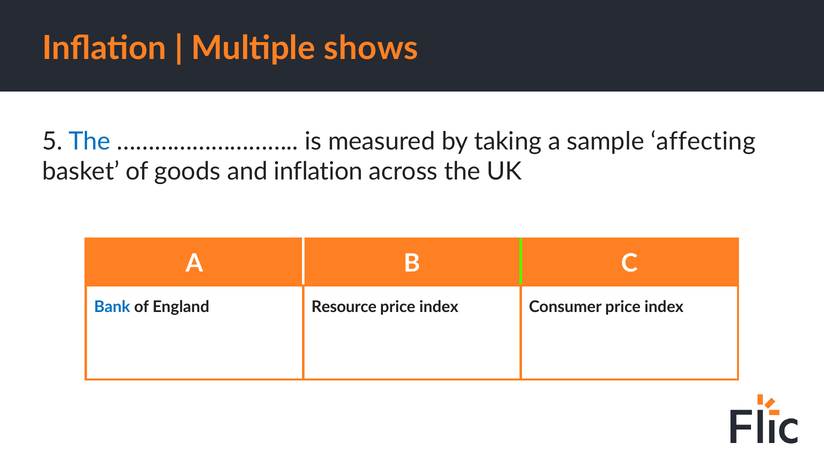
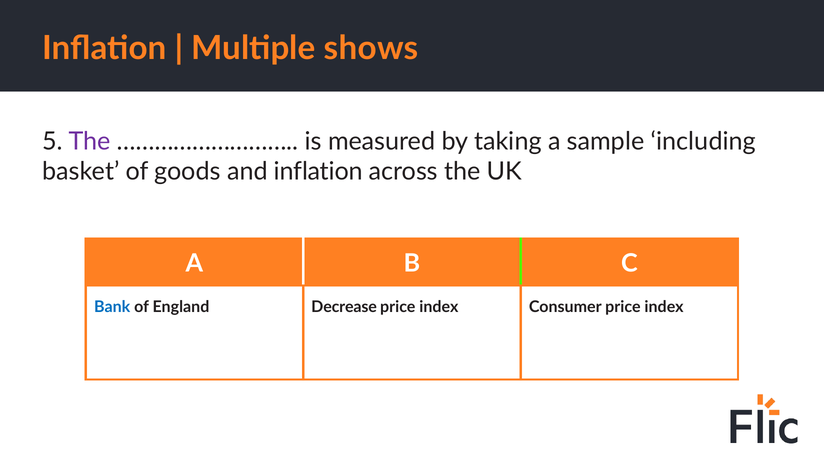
The at (90, 141) colour: blue -> purple
affecting: affecting -> including
Resource: Resource -> Decrease
